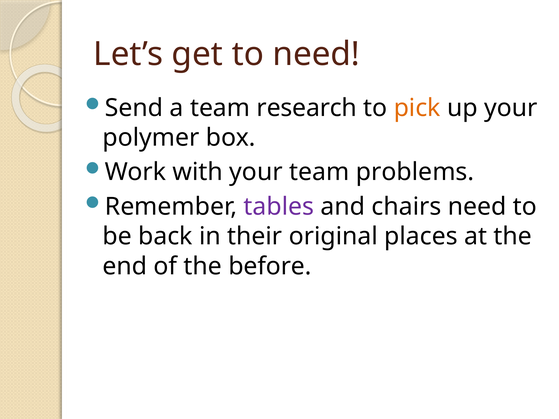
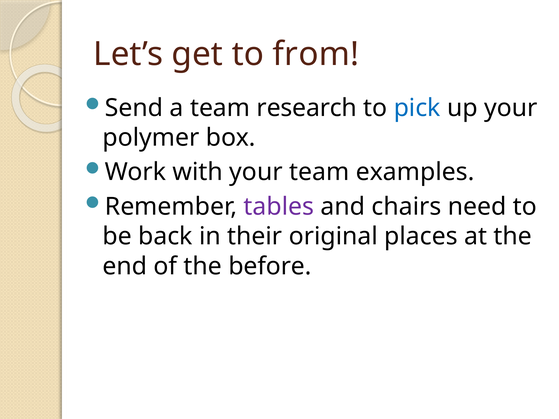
to need: need -> from
pick colour: orange -> blue
problems: problems -> examples
